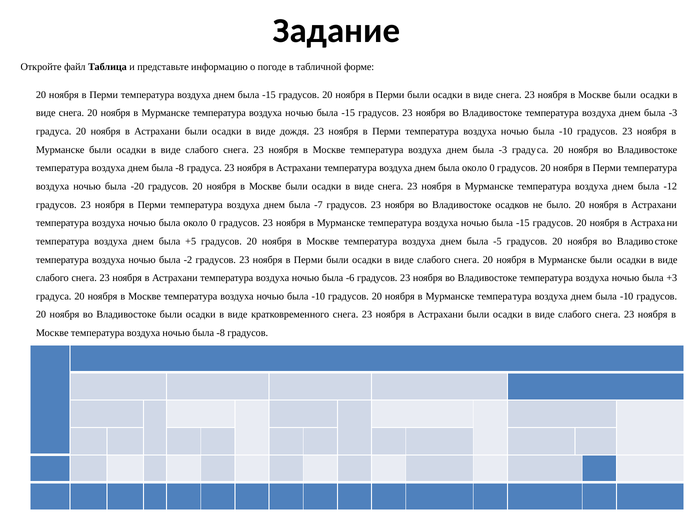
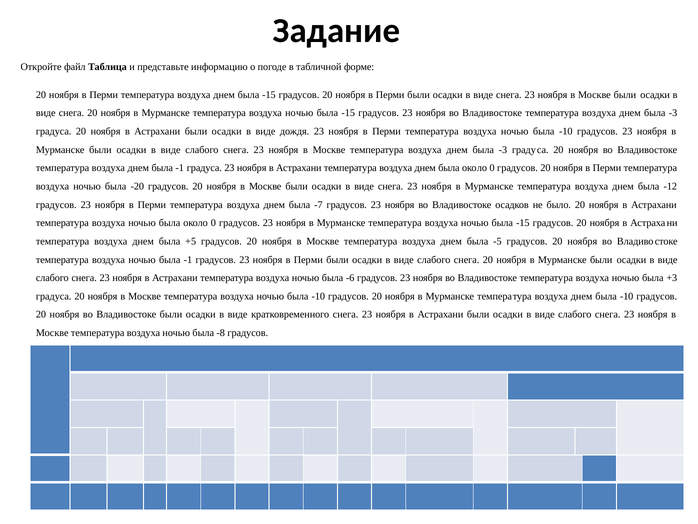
днем была -8: -8 -> -1
ночью была -2: -2 -> -1
